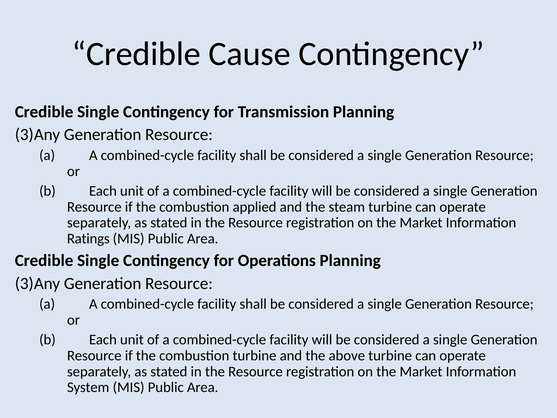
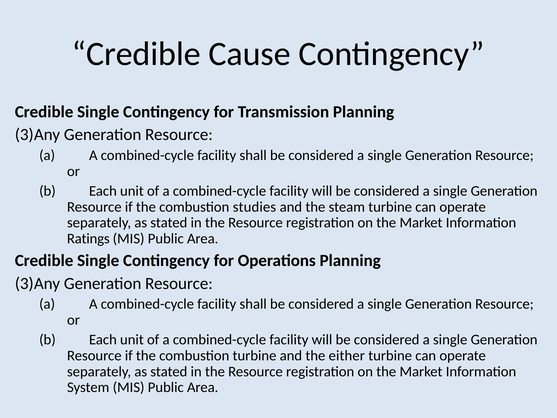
applied: applied -> studies
above: above -> either
